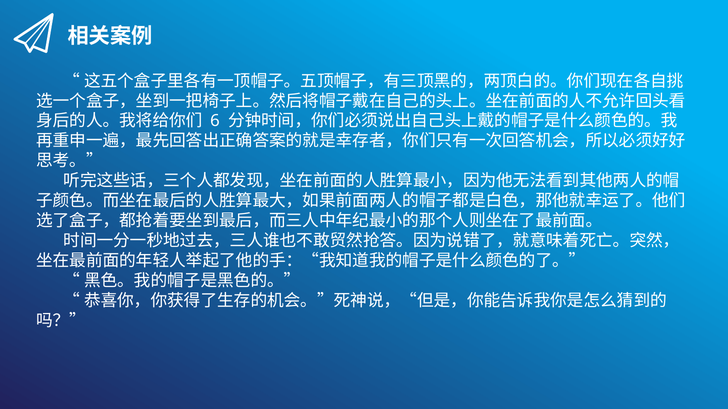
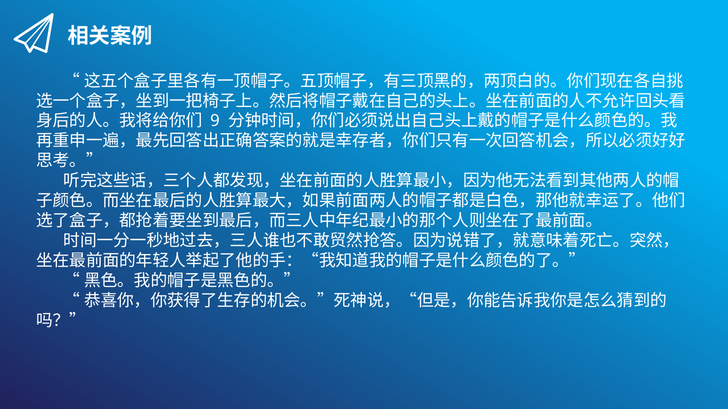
6: 6 -> 9
